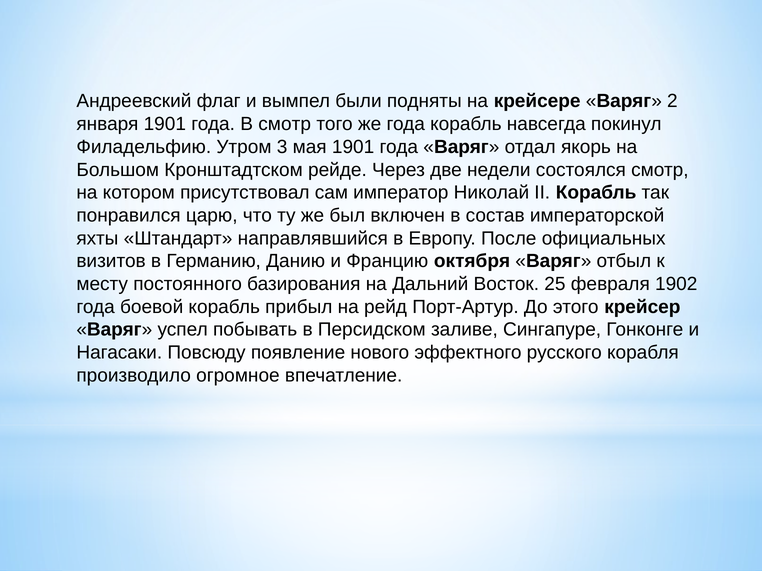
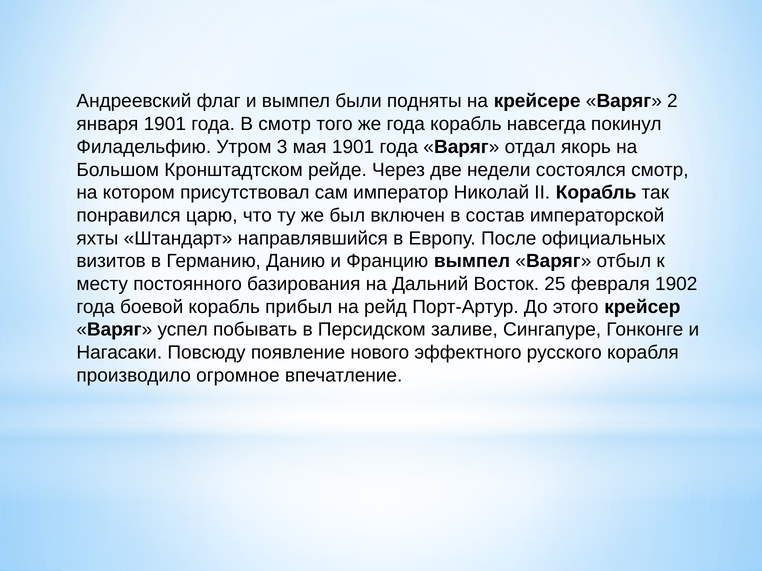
Францию октября: октября -> вымпел
